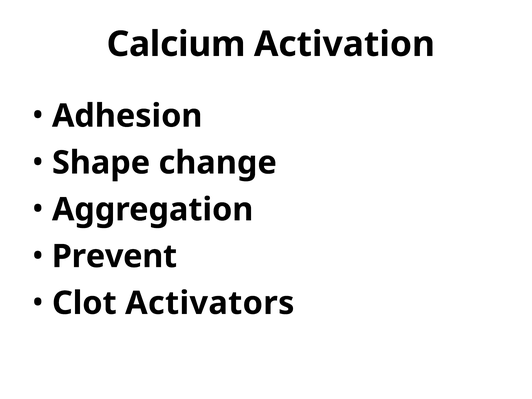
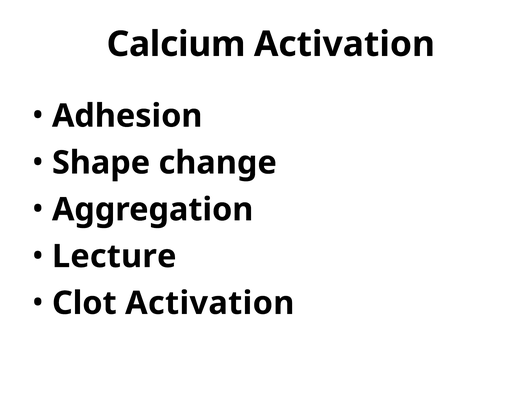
Prevent: Prevent -> Lecture
Clot Activators: Activators -> Activation
